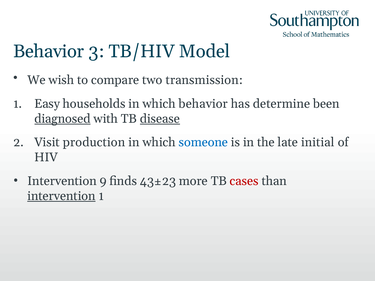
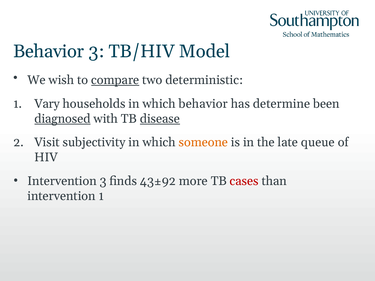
compare underline: none -> present
transmission: transmission -> deterministic
Easy: Easy -> Vary
production: production -> subjectivity
someone colour: blue -> orange
initial: initial -> queue
Intervention 9: 9 -> 3
43±23: 43±23 -> 43±92
intervention at (61, 196) underline: present -> none
